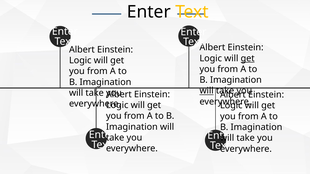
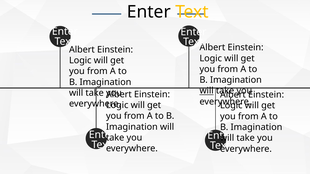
get at (248, 58) underline: present -> none
